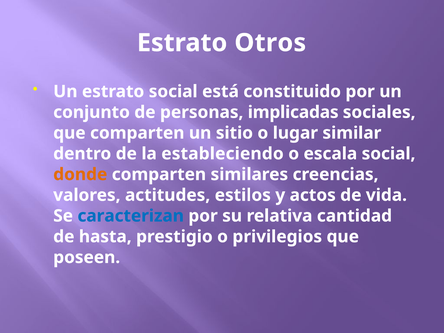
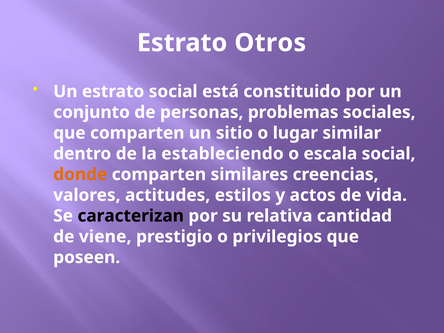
implicadas: implicadas -> problemas
caracterizan colour: blue -> black
hasta: hasta -> viene
